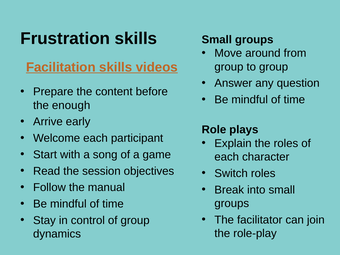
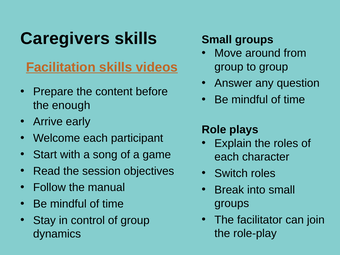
Frustration: Frustration -> Caregivers
